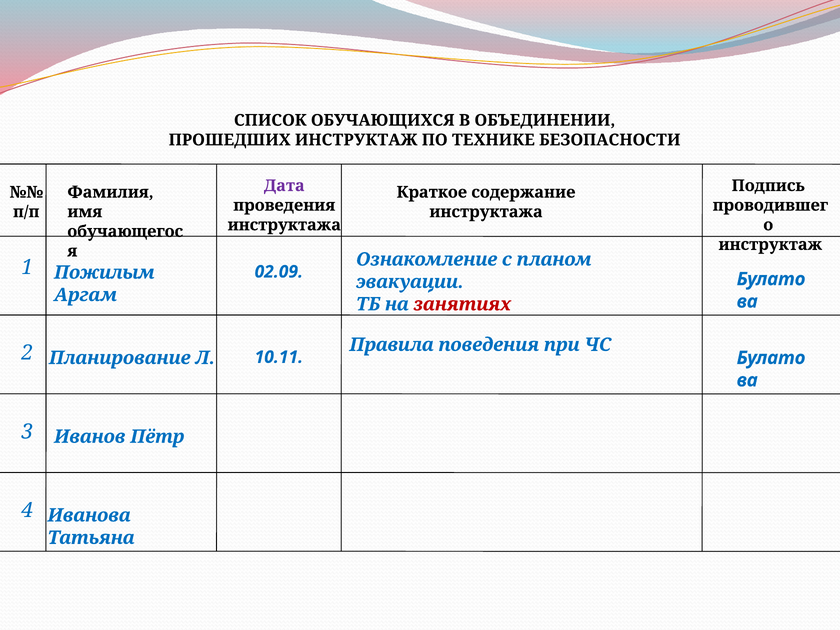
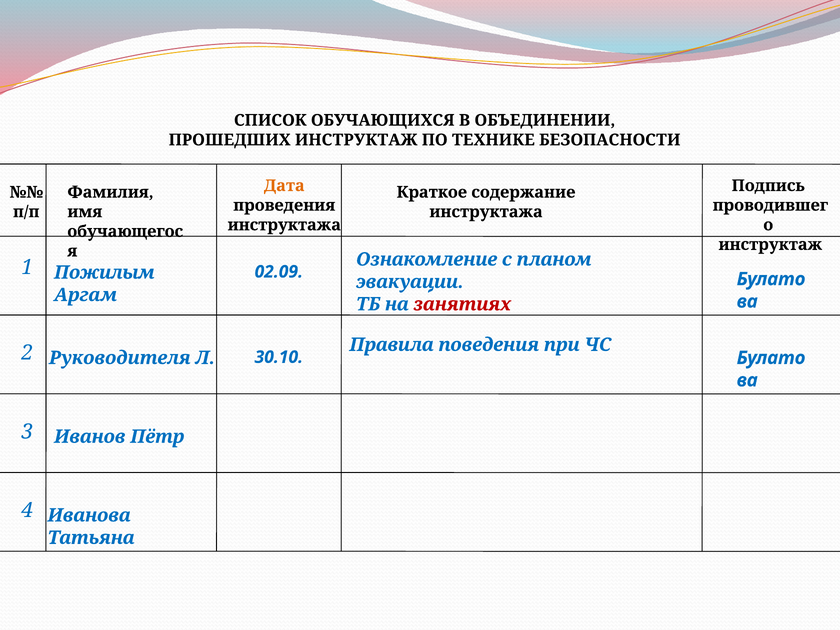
Дата colour: purple -> orange
Планирование: Планирование -> Руководителя
10.11: 10.11 -> 30.10
